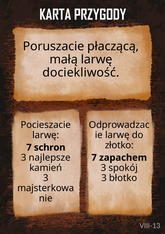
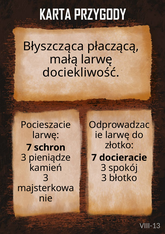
Poruszacie: Poruszacie -> Błyszcząca
najlepsze: najlepsze -> pieniądze
zapachem: zapachem -> docieracie
